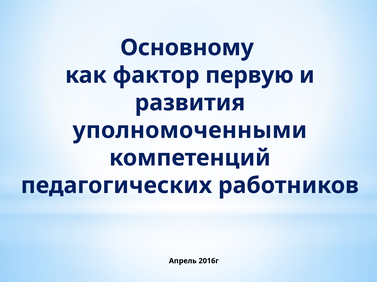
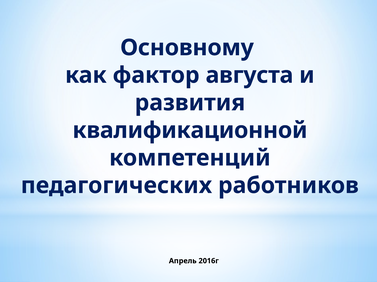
первую: первую -> августа
уполномоченными: уполномоченными -> квалификационной
